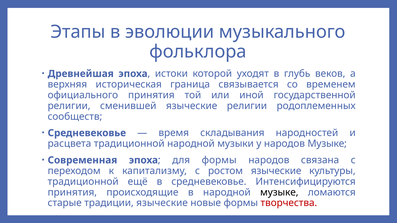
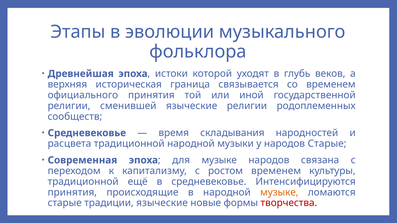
народов Музыке: Музыке -> Старые
для формы: формы -> музыке
ростом языческие: языческие -> временем
музыке at (279, 193) colour: black -> orange
